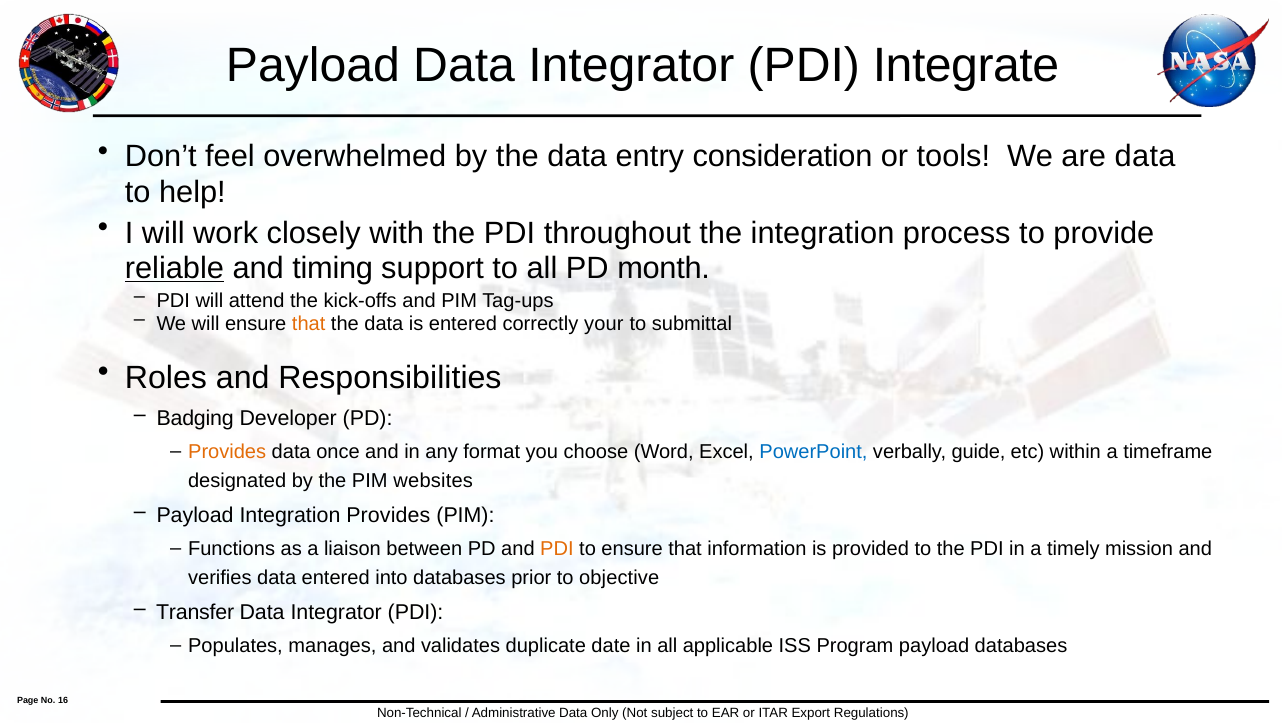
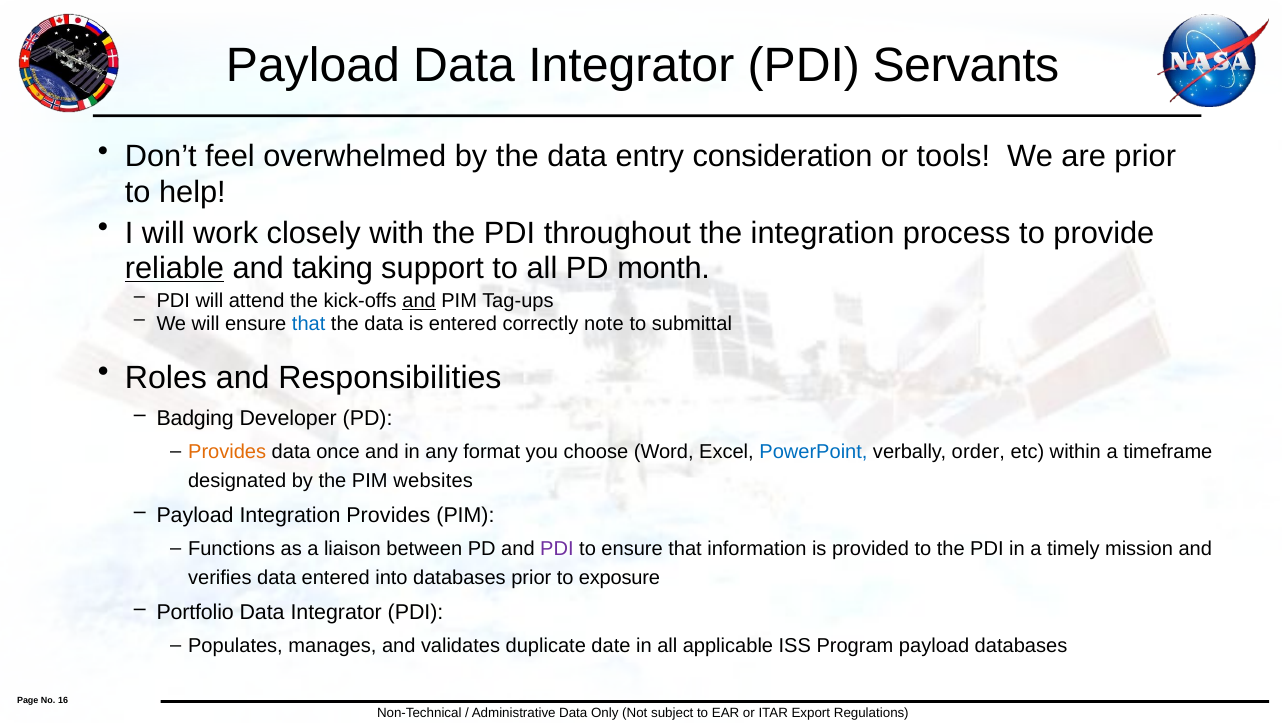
Integrate: Integrate -> Servants
are data: data -> prior
timing: timing -> taking
and at (419, 301) underline: none -> present
that at (309, 324) colour: orange -> blue
your: your -> note
guide: guide -> order
PDI at (557, 549) colour: orange -> purple
objective: objective -> exposure
Transfer: Transfer -> Portfolio
